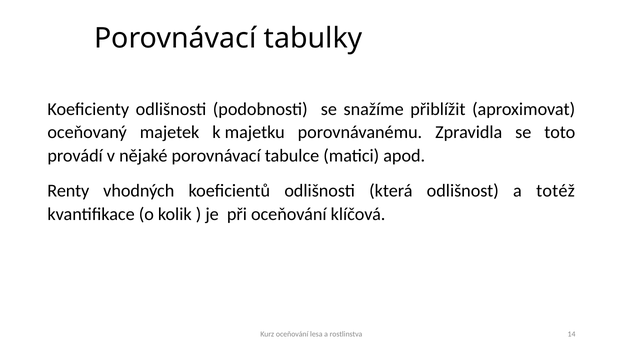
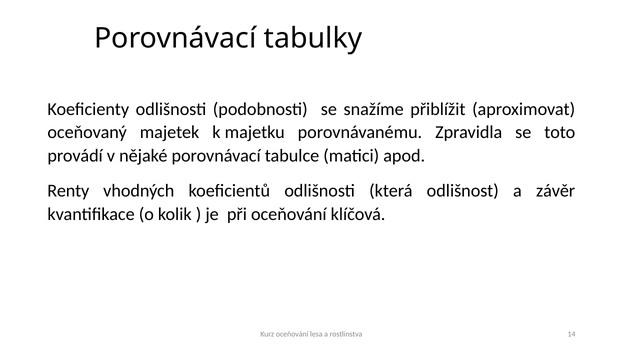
totéž: totéž -> závěr
